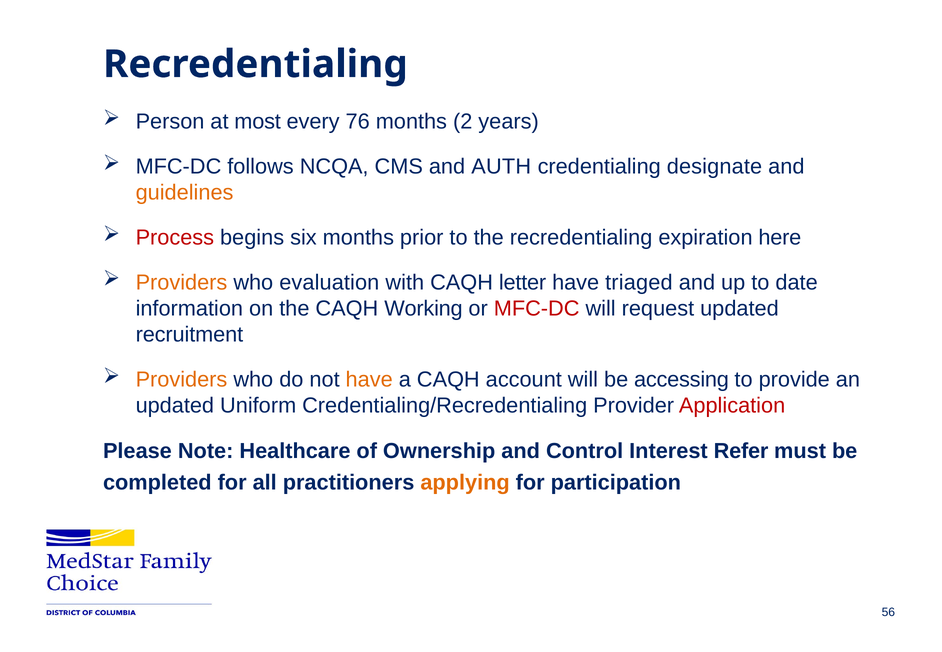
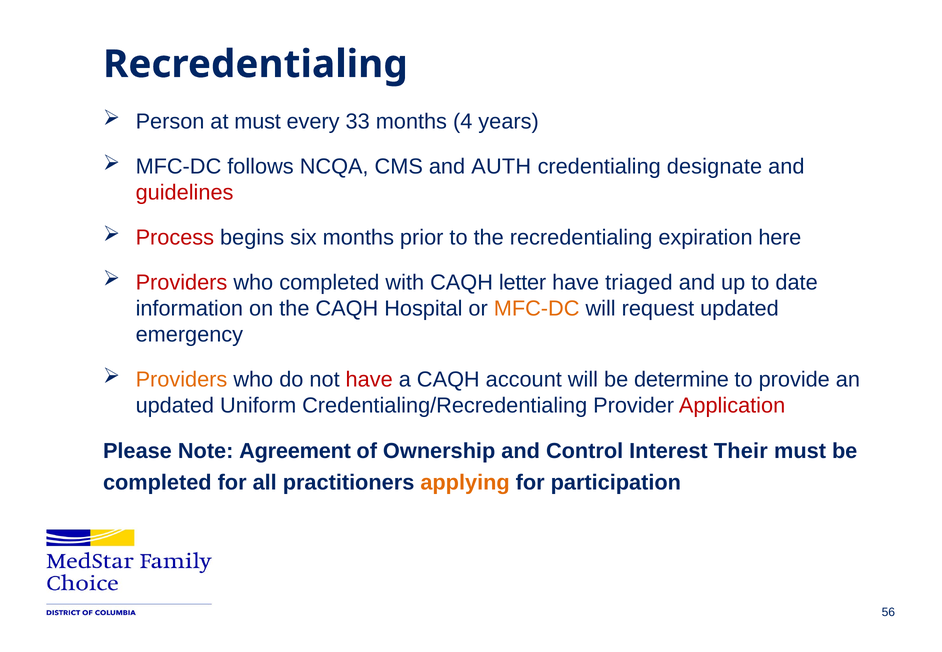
at most: most -> must
76: 76 -> 33
2: 2 -> 4
guidelines colour: orange -> red
Providers at (181, 282) colour: orange -> red
who evaluation: evaluation -> completed
Working: Working -> Hospital
MFC-DC at (537, 309) colour: red -> orange
recruitment: recruitment -> emergency
have at (369, 380) colour: orange -> red
accessing: accessing -> determine
Healthcare: Healthcare -> Agreement
Refer: Refer -> Their
